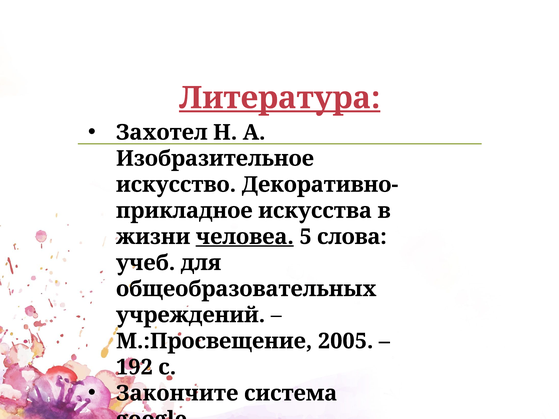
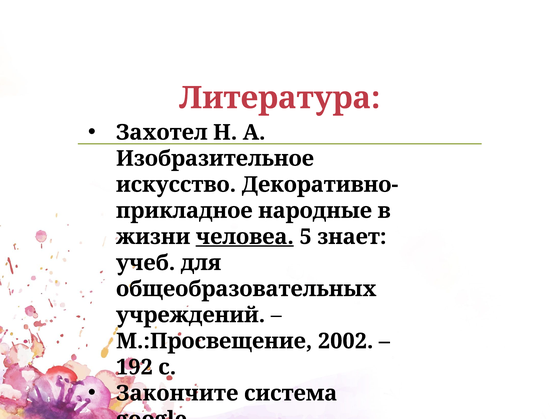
Литература underline: present -> none
искусства: искусства -> народные
слова: слова -> знает
2005: 2005 -> 2002
